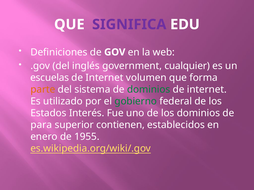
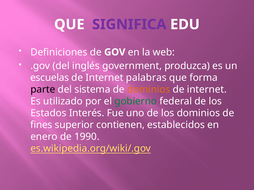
cualquier: cualquier -> produzca
volumen: volumen -> palabras
parte colour: orange -> black
dominios at (149, 90) colour: green -> orange
para: para -> fines
1955: 1955 -> 1990
